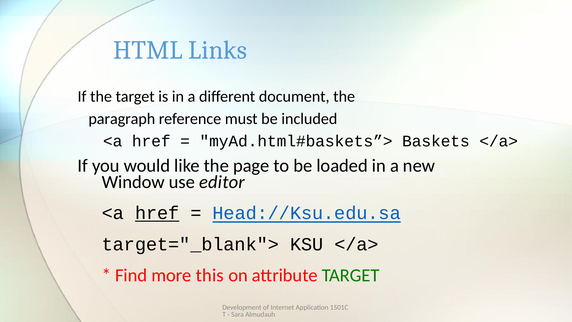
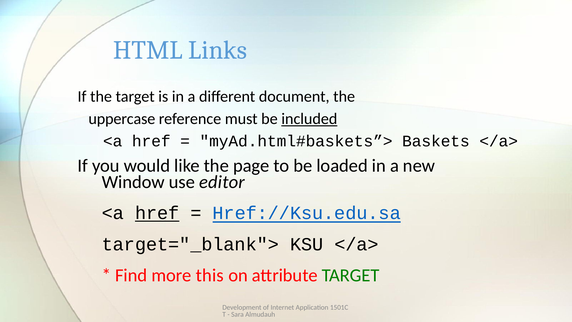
paragraph: paragraph -> uppercase
included underline: none -> present
Head://Ksu.edu.sa: Head://Ksu.edu.sa -> Href://Ksu.edu.sa
